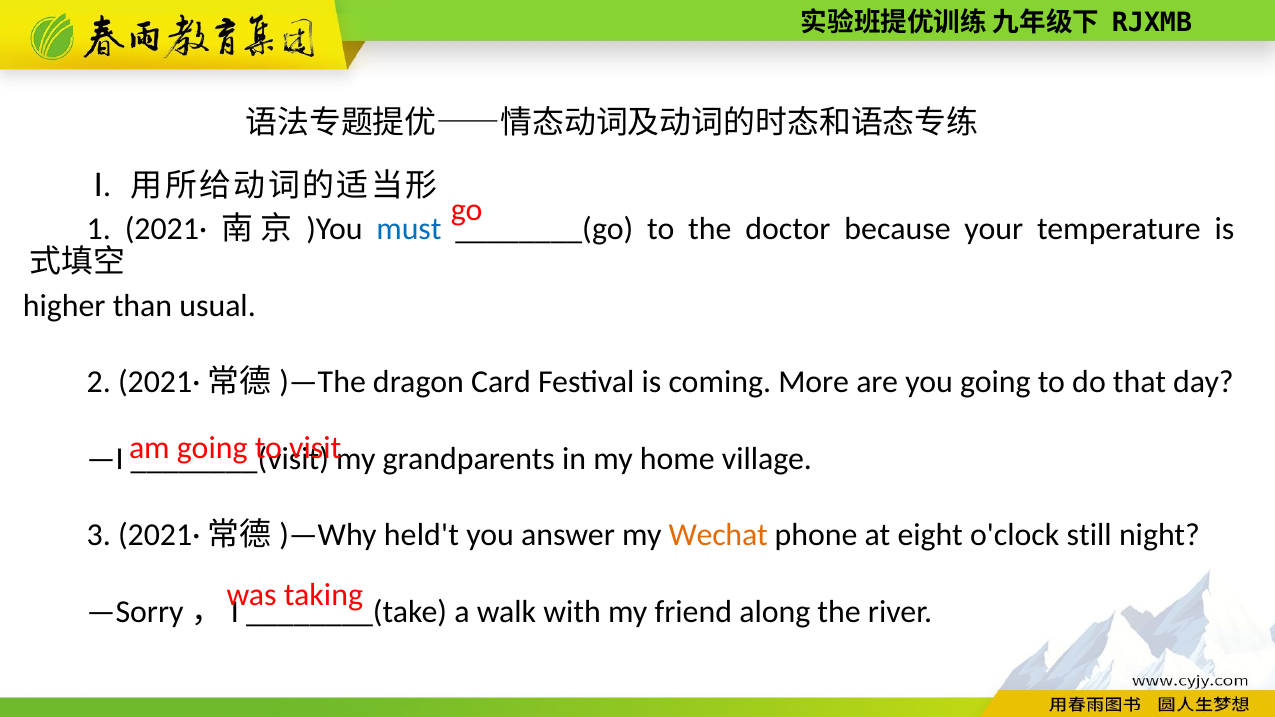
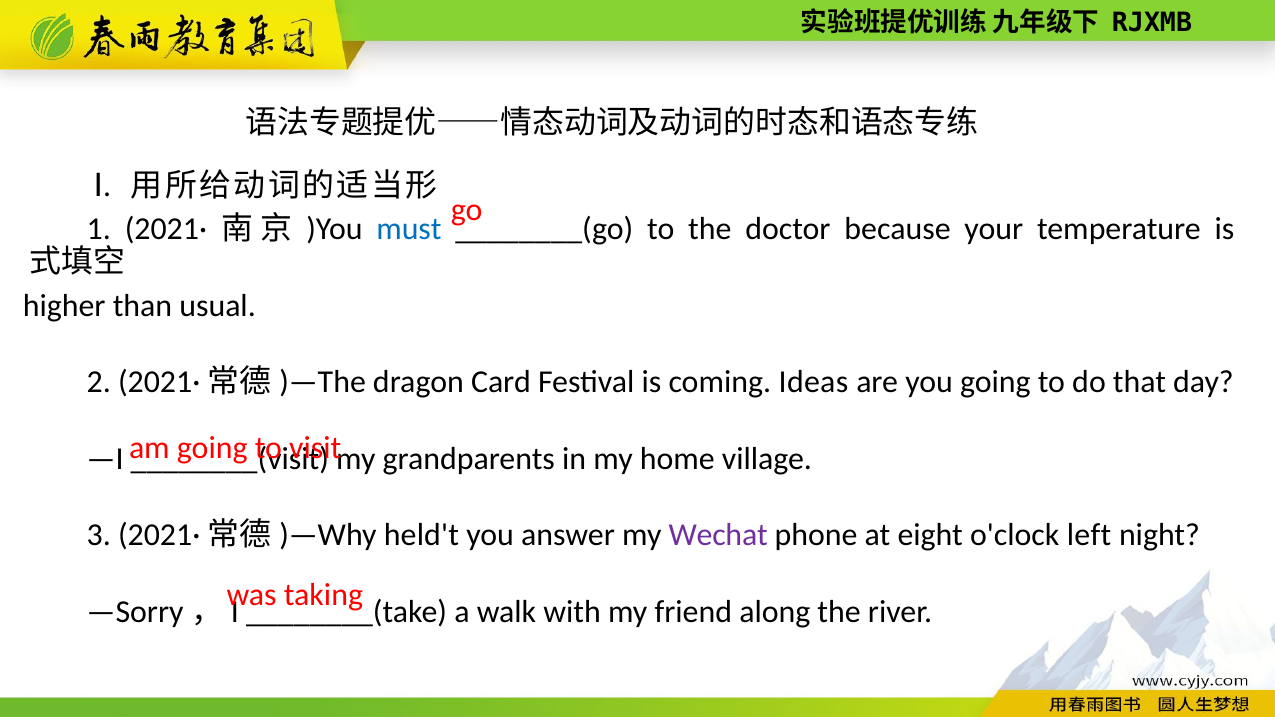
More: More -> Ideas
Wechat colour: orange -> purple
still: still -> left
